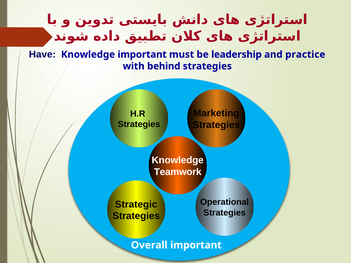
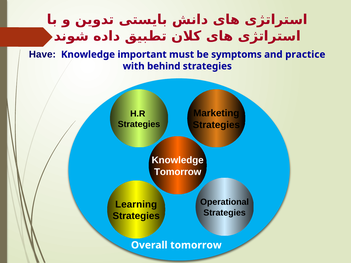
leadership: leadership -> symptoms
Teamwork at (178, 172): Teamwork -> Tomorrow
Strategic: Strategic -> Learning
Overall important: important -> tomorrow
